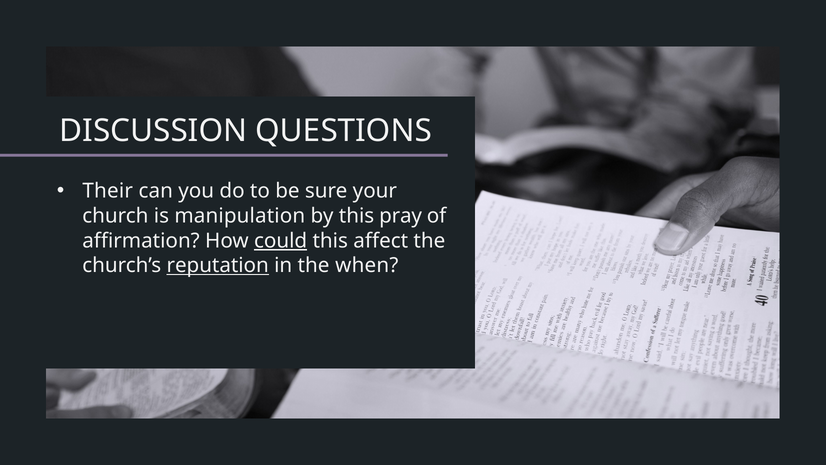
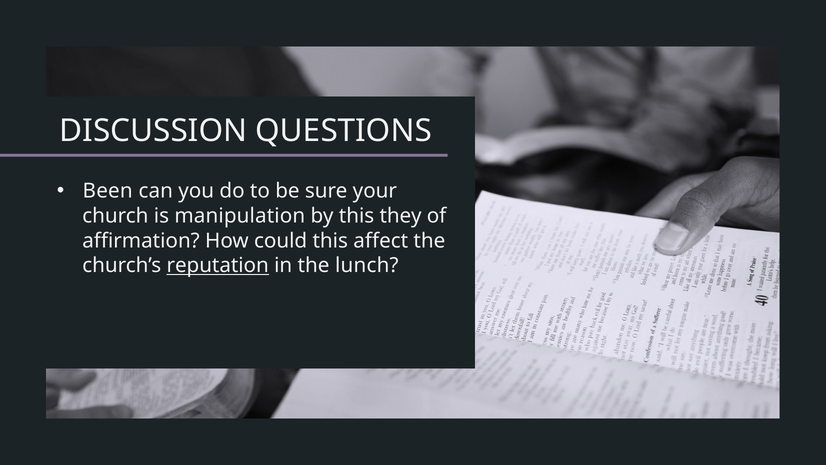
Their: Their -> Been
pray: pray -> they
could underline: present -> none
when: when -> lunch
